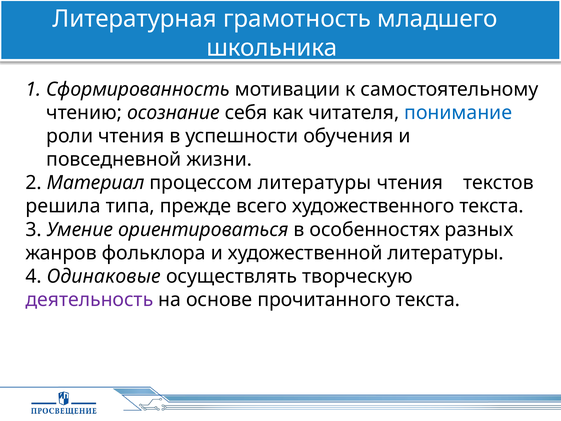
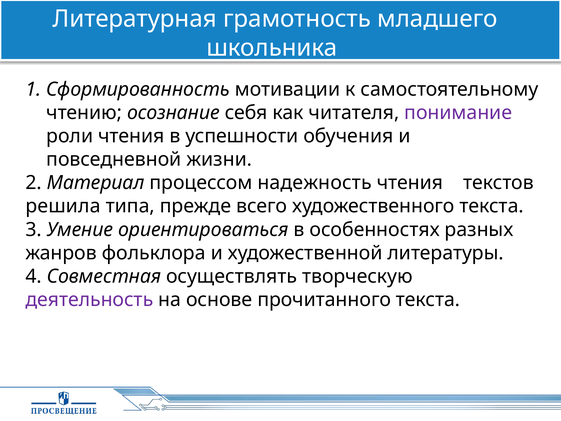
понимание colour: blue -> purple
процессом литературы: литературы -> надежность
Одинаковые: Одинаковые -> Совместная
